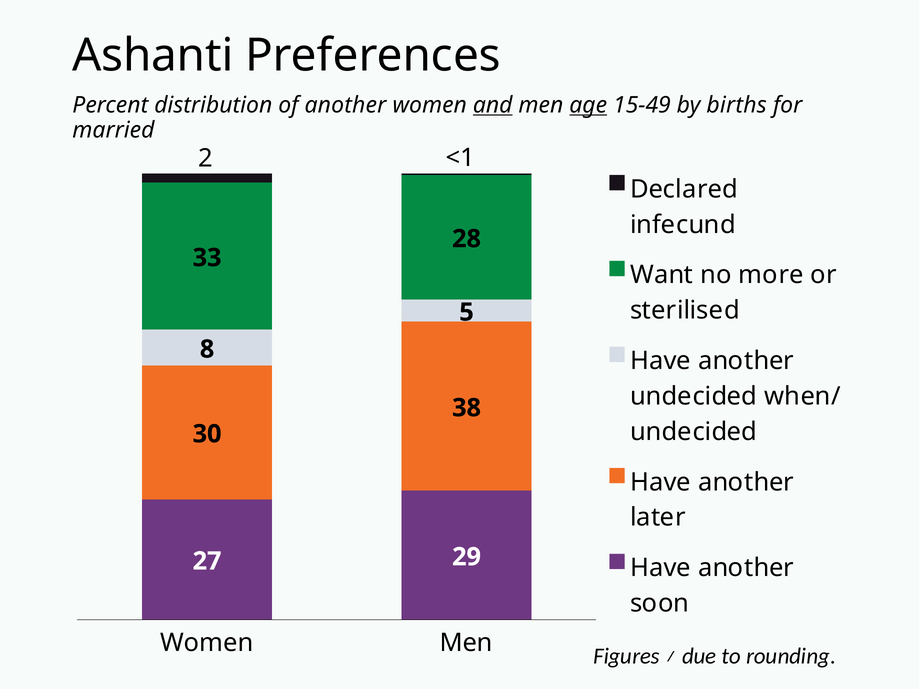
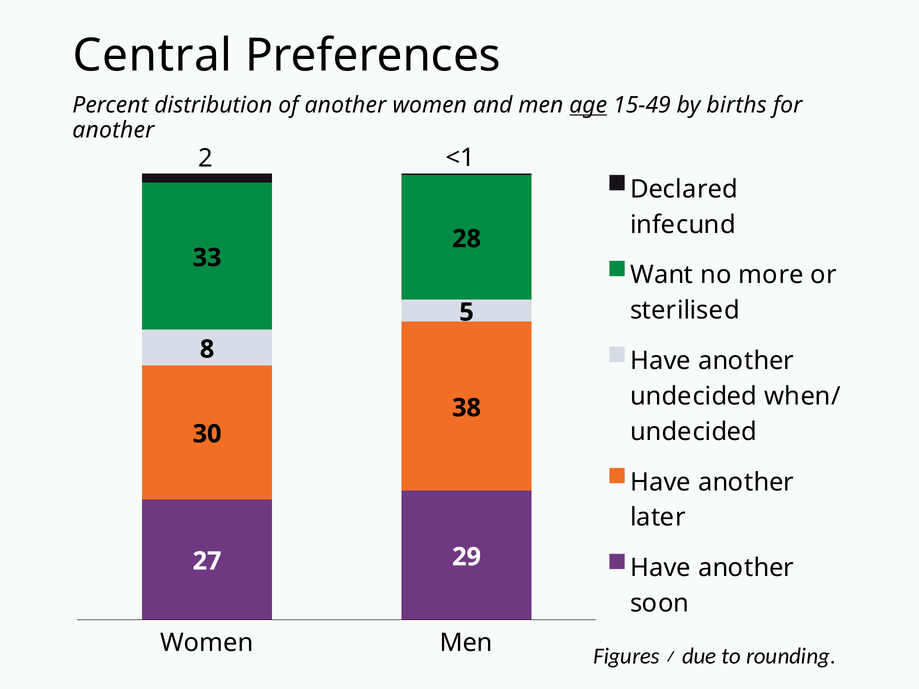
Ashanti: Ashanti -> Central
and underline: present -> none
married at (113, 130): married -> another
